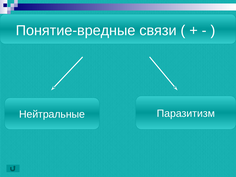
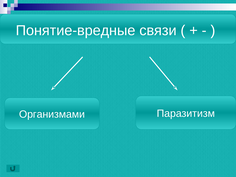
Нейтральные: Нейтральные -> Организмами
